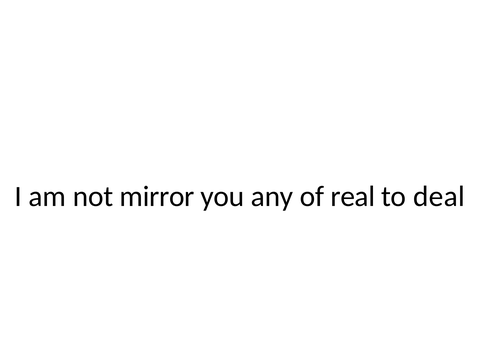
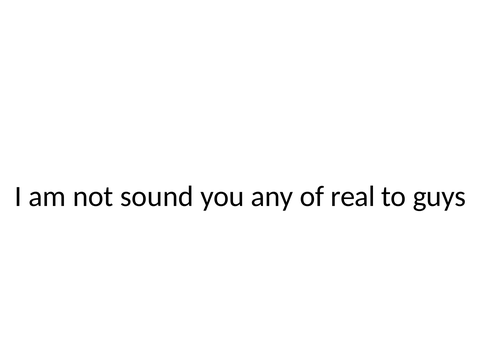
mirror: mirror -> sound
deal: deal -> guys
